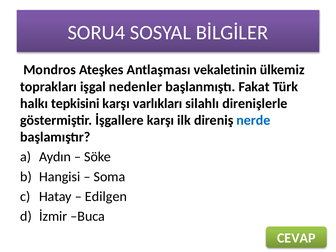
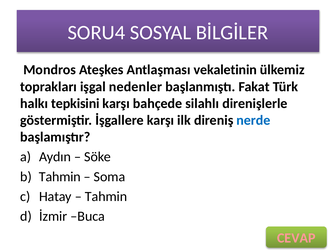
varlıkları: varlıkları -> bahçede
Hangisi at (60, 177): Hangisi -> Tahmin
Edilgen at (106, 196): Edilgen -> Tahmin
CEVAP colour: white -> pink
